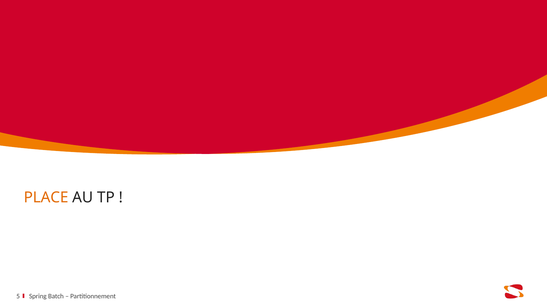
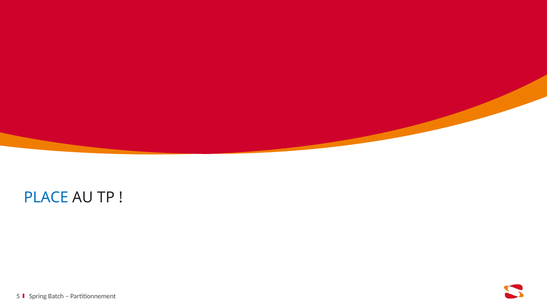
PLACE colour: orange -> blue
